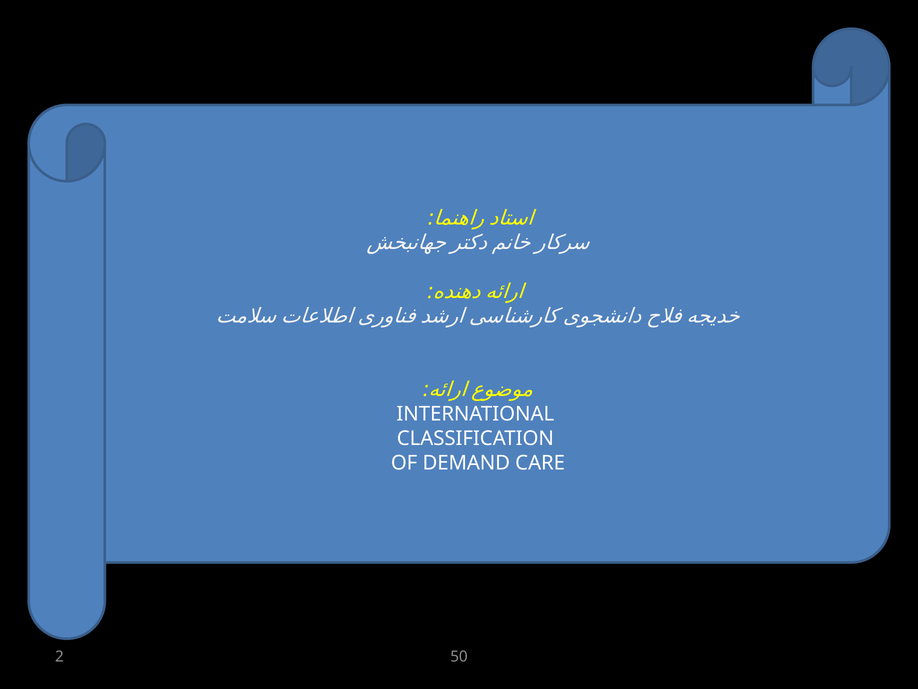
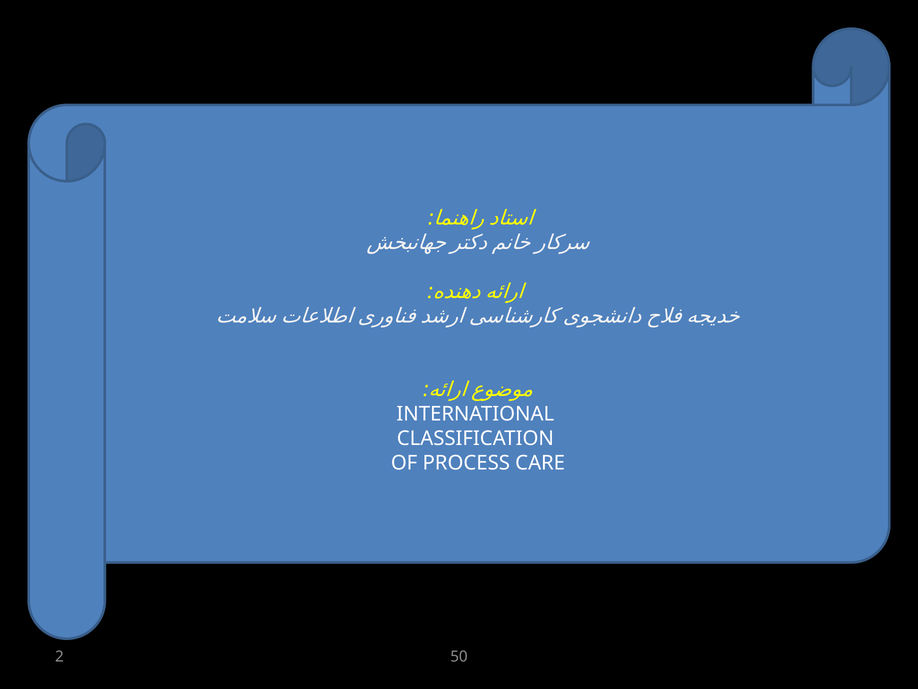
DEMAND: DEMAND -> PROCESS
